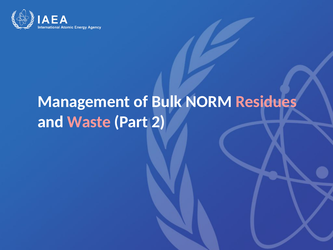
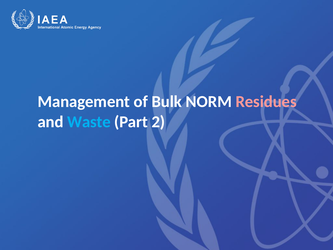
Waste colour: pink -> light blue
